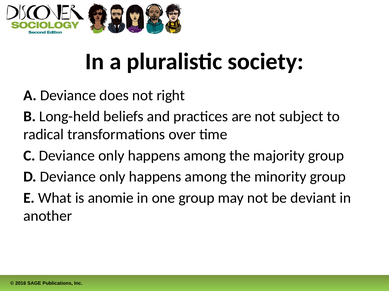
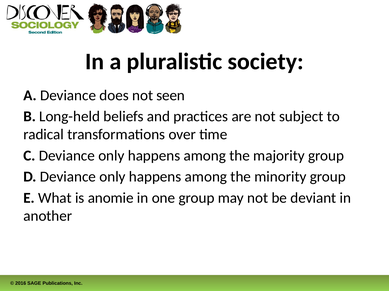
right: right -> seen
